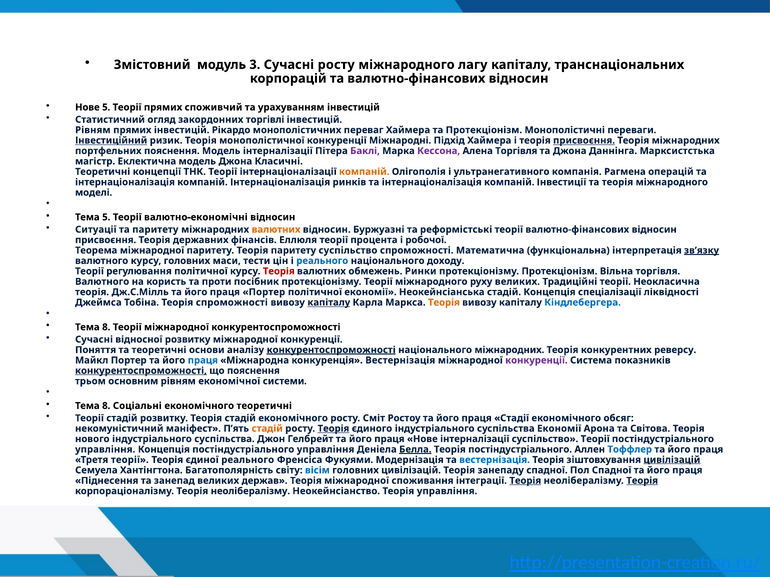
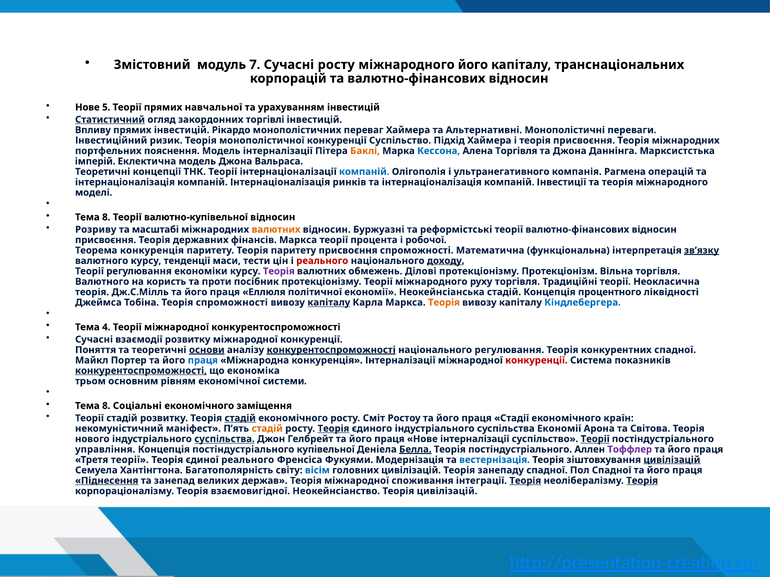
3: 3 -> 7
міжнародного лагу: лагу -> його
споживчий: споживчий -> навчальної
Статистичний underline: none -> present
Рівням at (93, 130): Рівням -> Впливу
та Протекціонізм: Протекціонізм -> Альтернативні
Інвестиційний underline: present -> none
конкуренції Міжнародні: Міжнародні -> Суспільство
присвоєння at (584, 141) underline: present -> none
Баклі colour: purple -> orange
Кессона colour: purple -> blue
магістр: магістр -> імперій
Класичні: Класичні -> Вальраса
компаній at (364, 172) colour: orange -> blue
5 at (106, 217): 5 -> 8
валютно-економічні: валютно-економічні -> валютно-купівельної
Ситуації: Ситуації -> Розриву
та паритету: паритету -> масштабі
фінансів Еллюля: Еллюля -> Маркса
Теорема міжнародної: міжнародної -> конкуренція
паритету суспільство: суспільство -> присвоєння
курсу головних: головних -> тенденції
реального at (322, 261) colour: blue -> red
доходу underline: none -> present
регулювання політичної: політичної -> економіки
Теорія at (279, 271) colour: red -> purple
Ринки: Ринки -> Ділові
руху великих: великих -> торгівля
праця Портер: Портер -> Еллюля
спеціалізації: спеціалізації -> процентного
8 at (106, 327): 8 -> 4
відносної: відносної -> взаємодії
основи underline: none -> present
національного міжнародних: міжнародних -> регулювання
конкурентних реверсу: реверсу -> спадної
конкуренція Вестернізація: Вестернізація -> Інтерналізації
конкуренції at (536, 361) colour: purple -> red
що пояснення: пояснення -> економіка
економічного теоретичні: теоретичні -> заміщення
стадій at (240, 418) underline: none -> present
обсяг: обсяг -> країн
суспільства at (224, 439) underline: none -> present
Теорії at (595, 439) underline: none -> present
Концепція постіндустріального управління: управління -> купівельної
Тоффлер colour: blue -> purple
Піднесення underline: none -> present
корпораціоналізму Теорія неолібералізму: неолібералізму -> взаємовигідної
Теорія управління: управління -> цивілізацій
